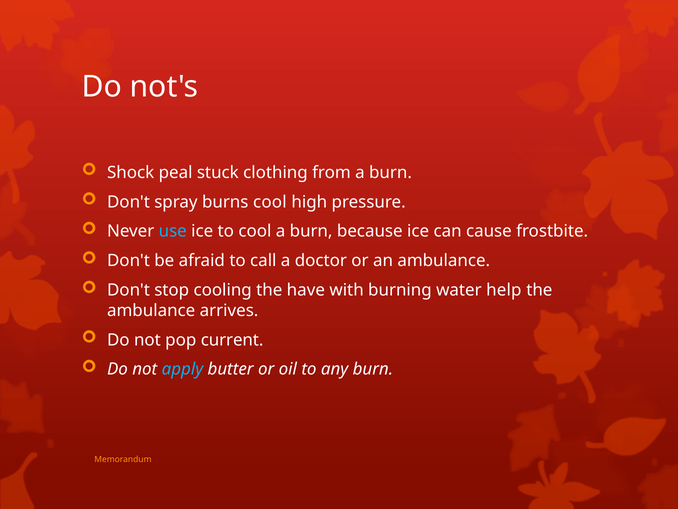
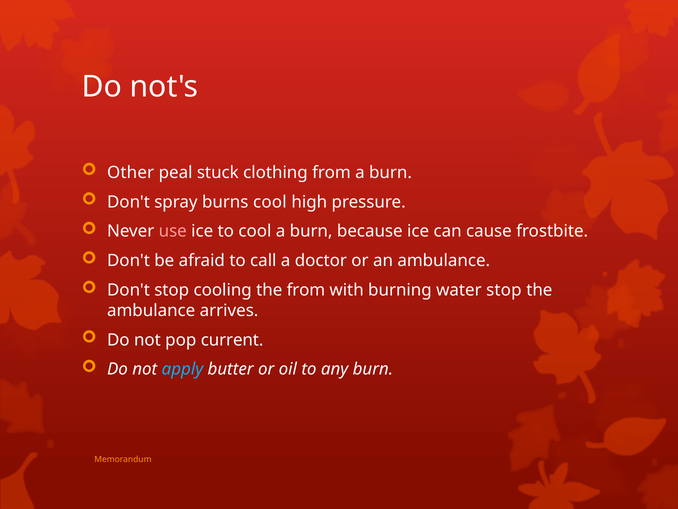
Shock: Shock -> Other
use colour: light blue -> pink
the have: have -> from
water help: help -> stop
